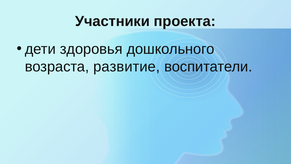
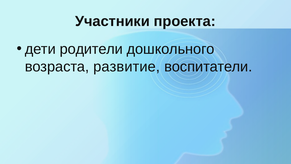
здоровья: здоровья -> родители
